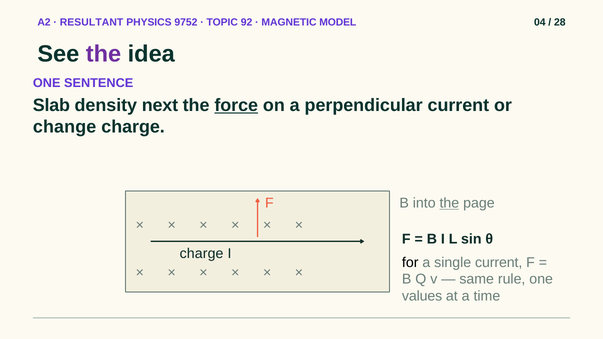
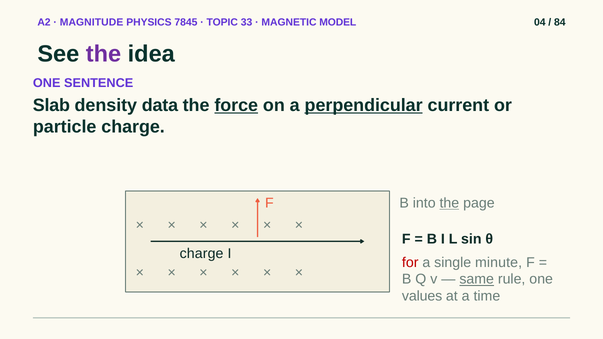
RESULTANT: RESULTANT -> MAGNITUDE
9752: 9752 -> 7845
92: 92 -> 33
28: 28 -> 84
next: next -> data
perpendicular underline: none -> present
change: change -> particle
for colour: black -> red
single current: current -> minute
same underline: none -> present
